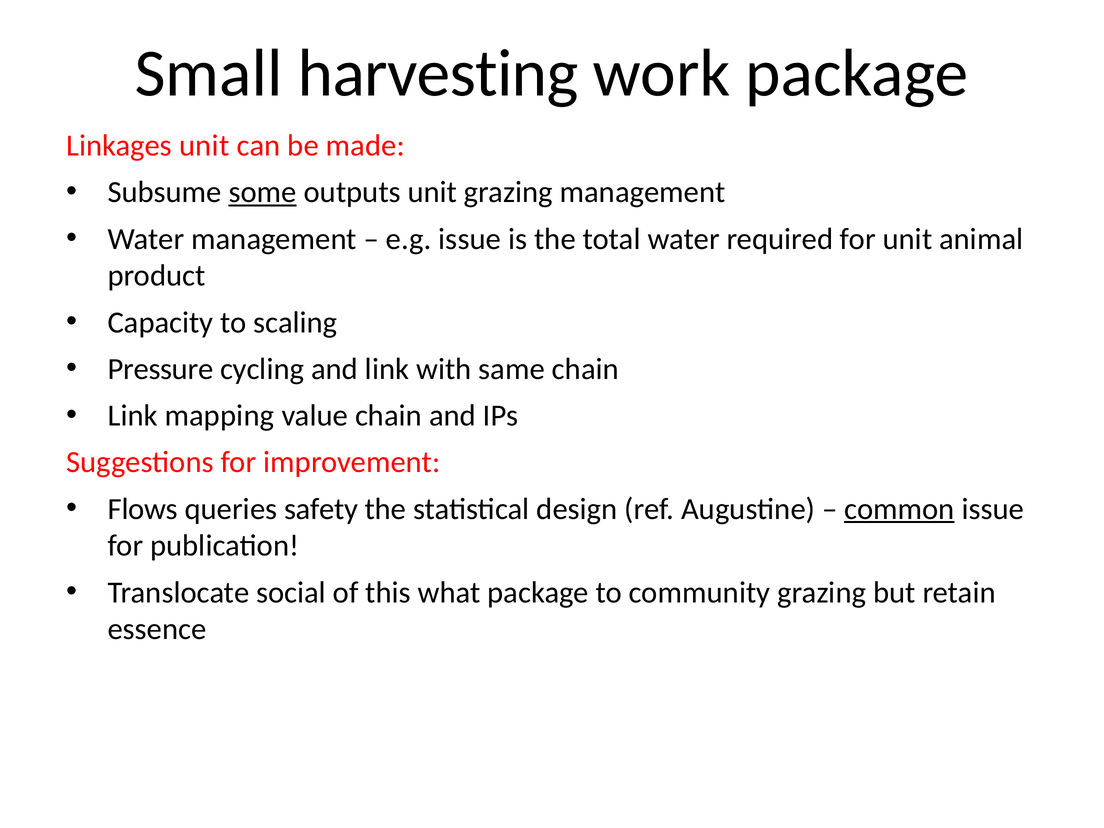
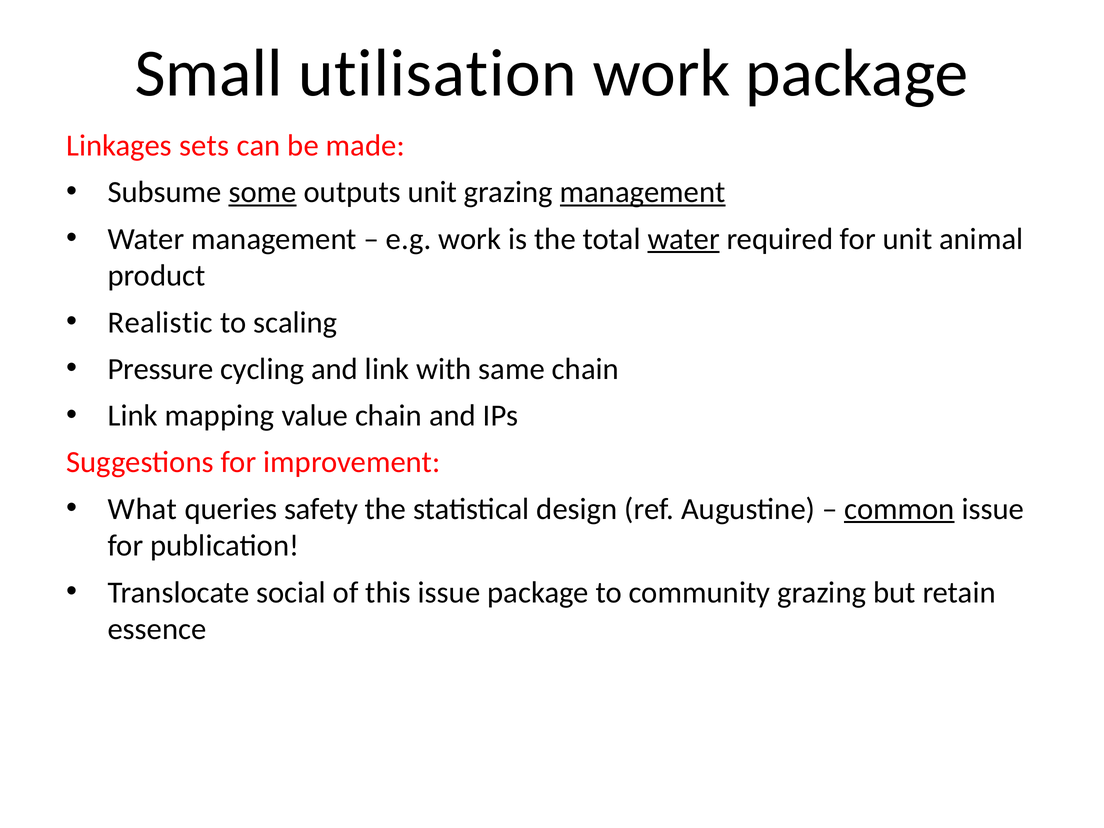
harvesting: harvesting -> utilisation
Linkages unit: unit -> sets
management at (643, 192) underline: none -> present
e.g issue: issue -> work
water at (684, 239) underline: none -> present
Capacity: Capacity -> Realistic
Flows: Flows -> What
this what: what -> issue
